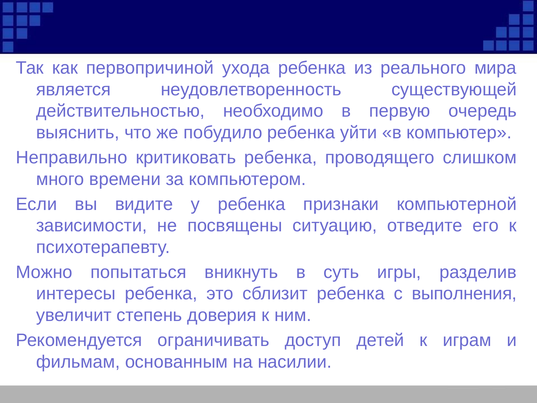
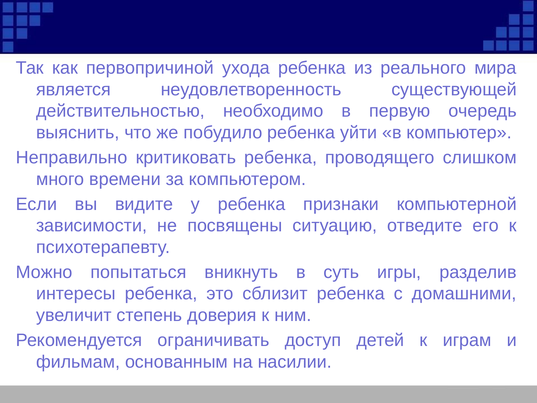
выполнения: выполнения -> домашними
